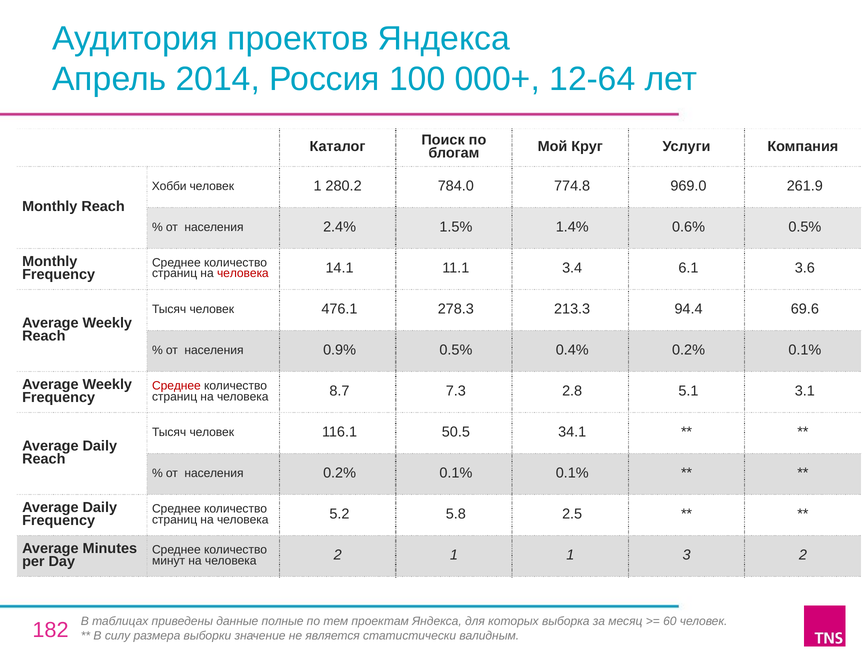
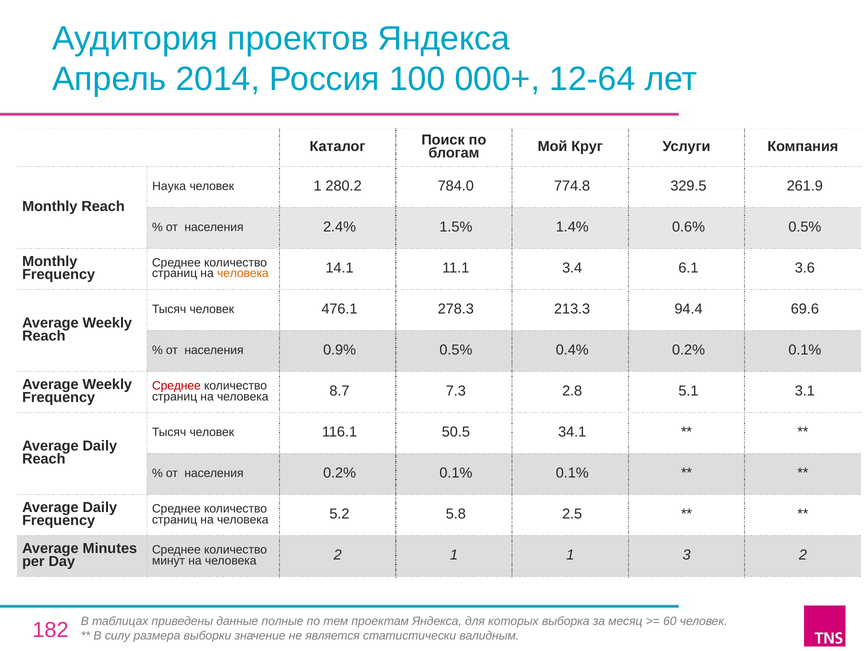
Хобби: Хобби -> Наука
969.0: 969.0 -> 329.5
человека at (243, 274) colour: red -> orange
